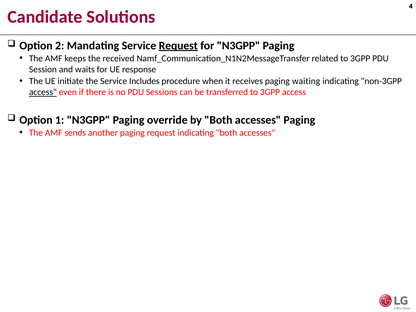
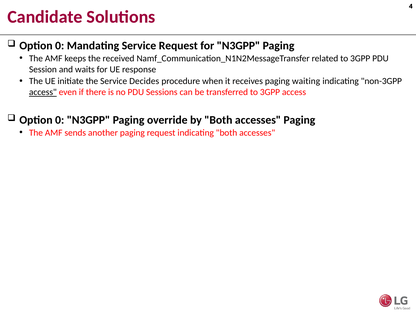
2 at (60, 46): 2 -> 0
Request at (178, 46) underline: present -> none
Includes: Includes -> Decides
1 at (60, 120): 1 -> 0
